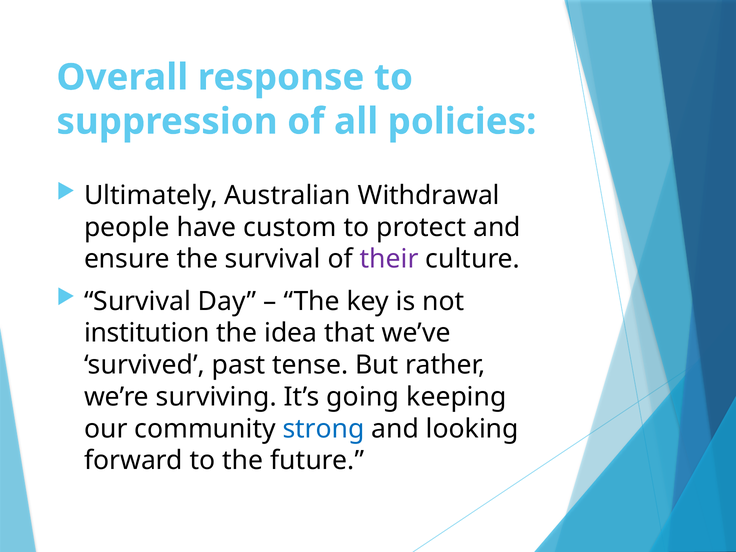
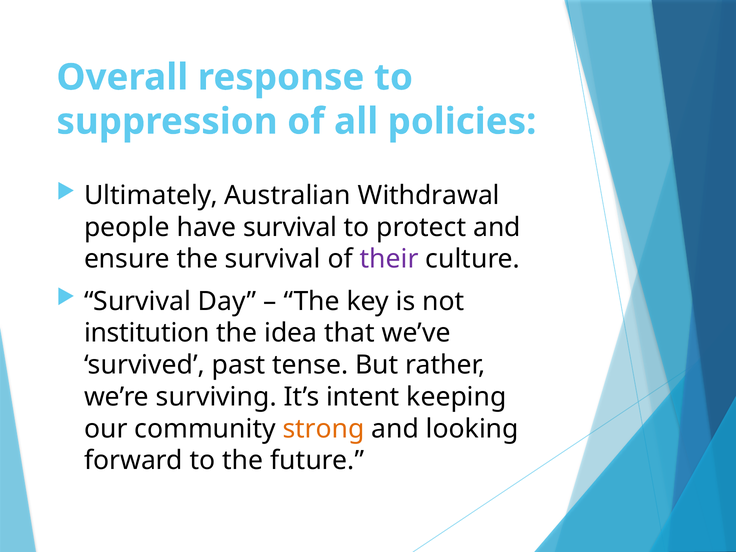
have custom: custom -> survival
going: going -> intent
strong colour: blue -> orange
